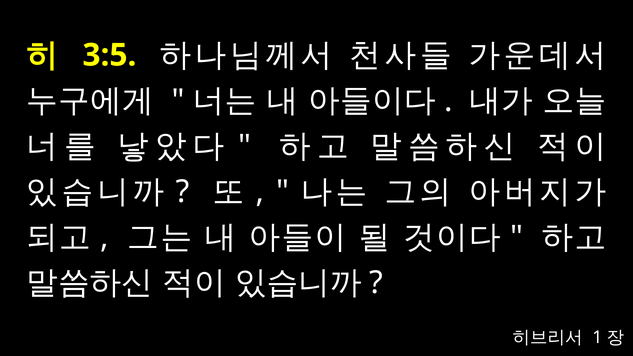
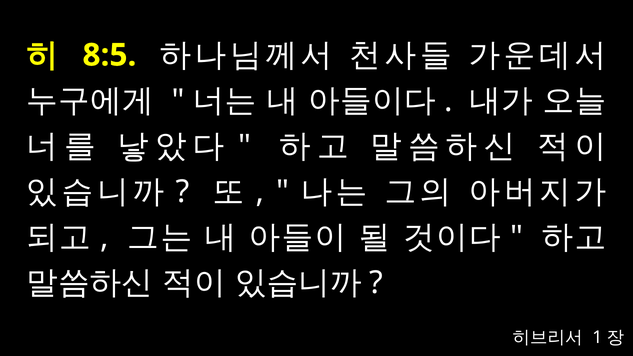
3:5: 3:5 -> 8:5
